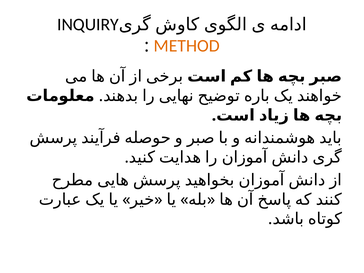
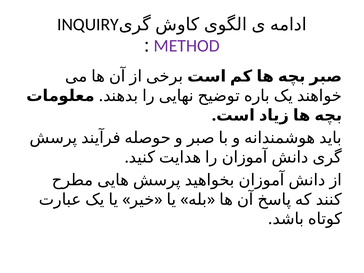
METHOD colour: orange -> purple
